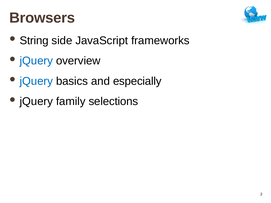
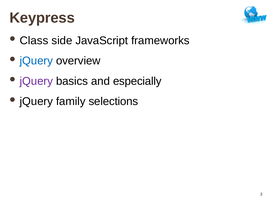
Browsers: Browsers -> Keypress
String: String -> Class
jQuery at (36, 81) colour: blue -> purple
